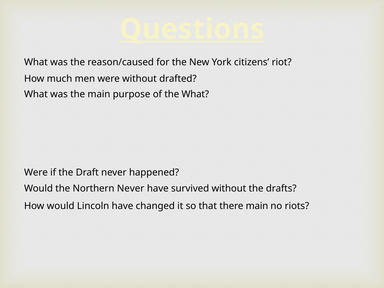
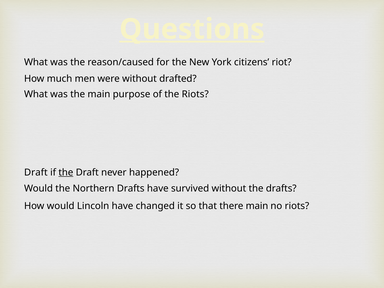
the What: What -> Riots
Were at (36, 172): Were -> Draft
the at (66, 172) underline: none -> present
Northern Never: Never -> Drafts
